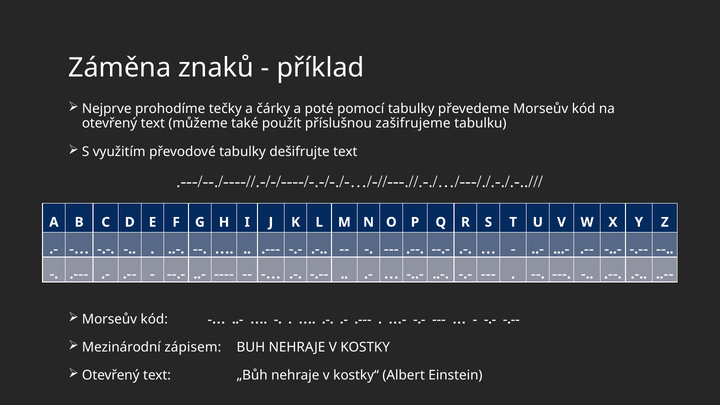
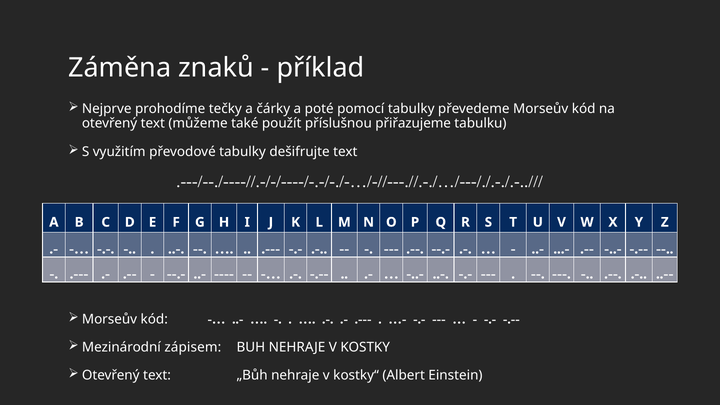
zašifrujeme: zašifrujeme -> přiřazujeme
